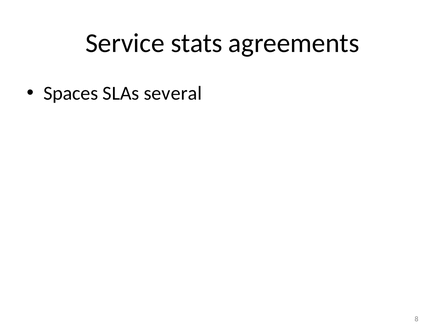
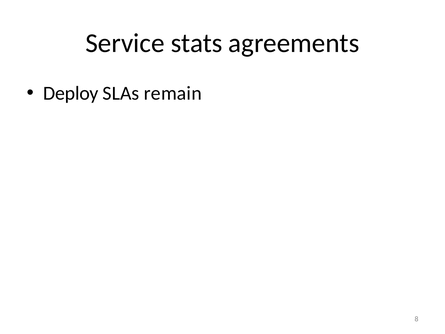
Spaces: Spaces -> Deploy
several: several -> remain
